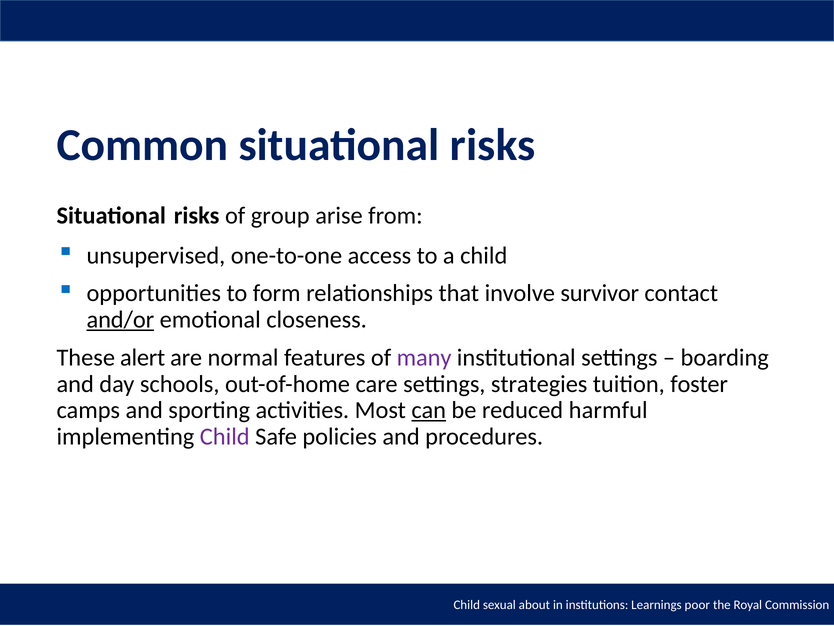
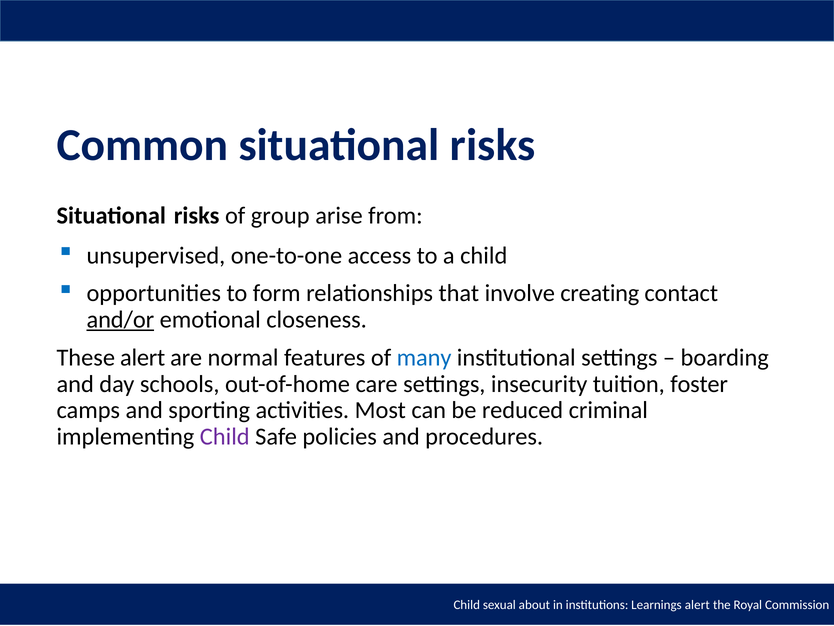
survivor: survivor -> creating
many colour: purple -> blue
strategies: strategies -> insecurity
can underline: present -> none
harmful: harmful -> criminal
poor at (697, 605): poor -> alert
